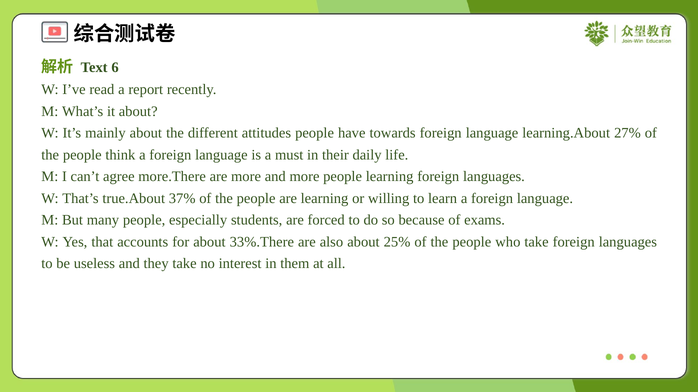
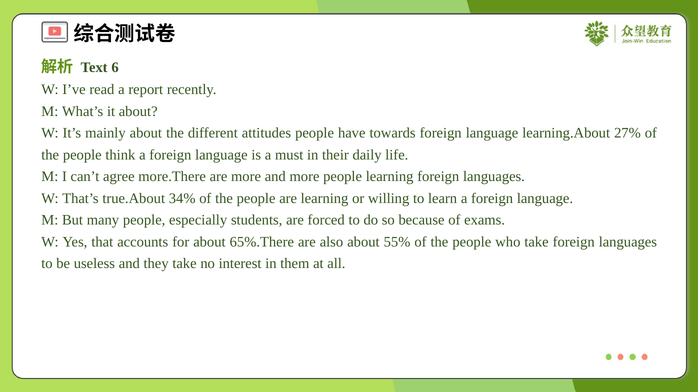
37%: 37% -> 34%
33%.There: 33%.There -> 65%.There
25%: 25% -> 55%
